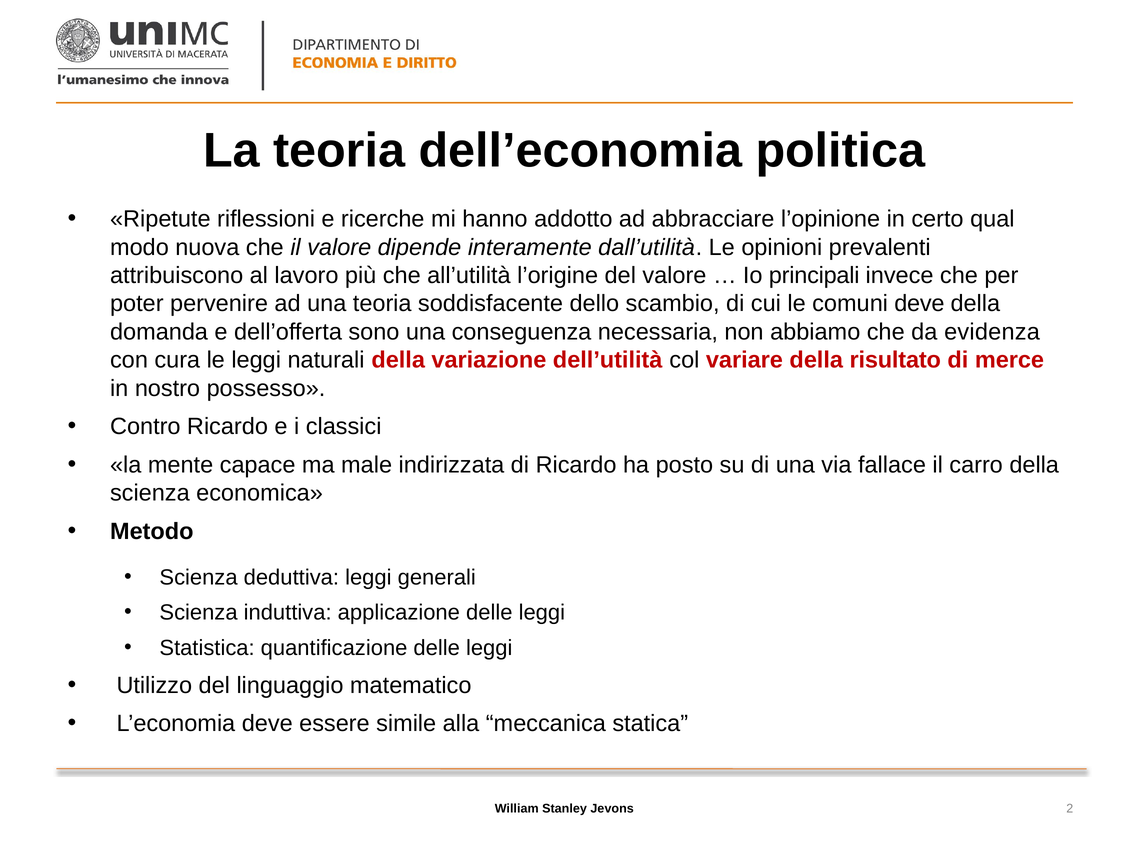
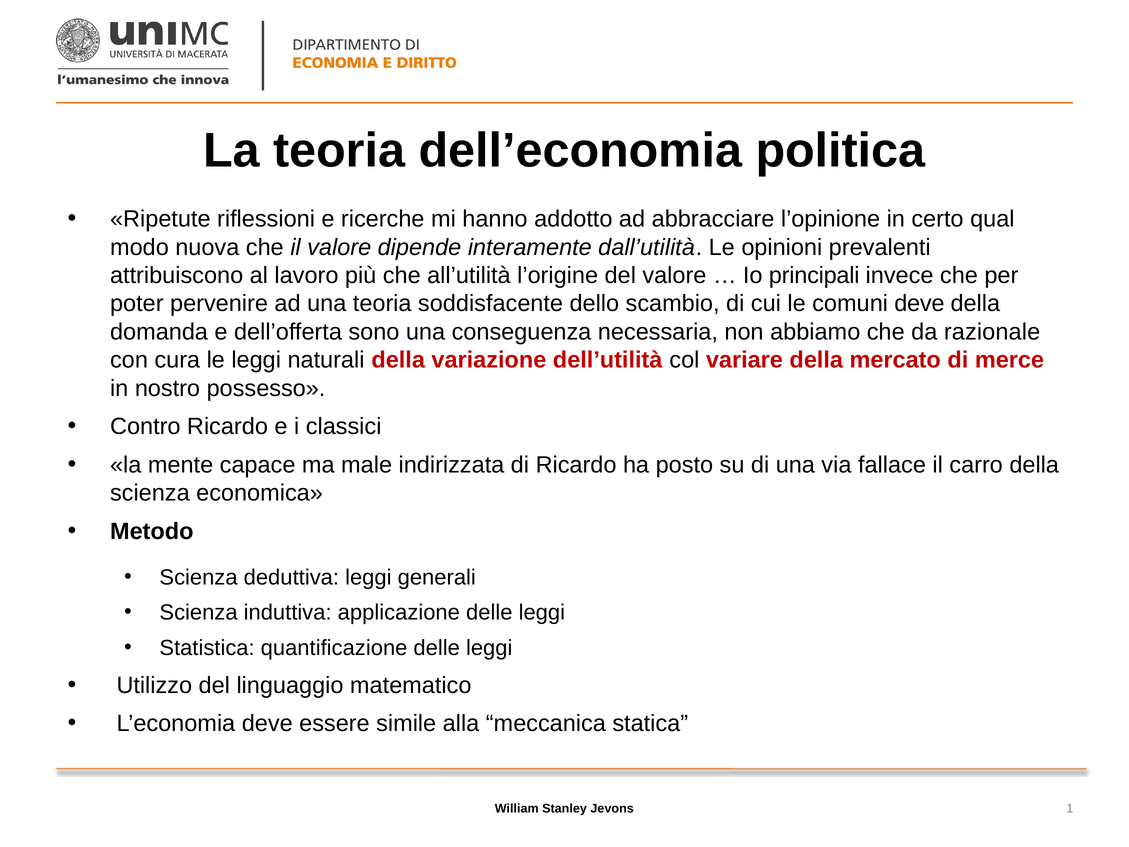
evidenza: evidenza -> razionale
risultato: risultato -> mercato
2: 2 -> 1
